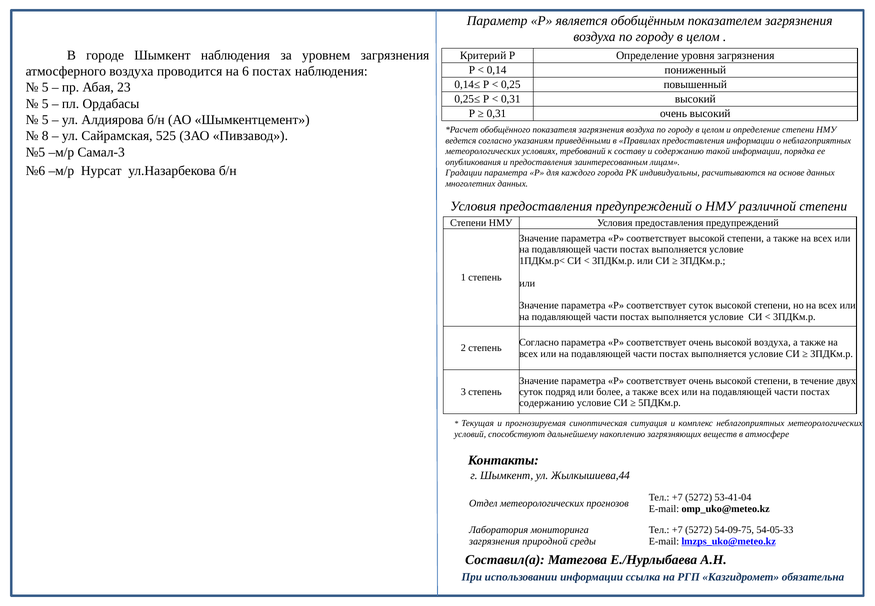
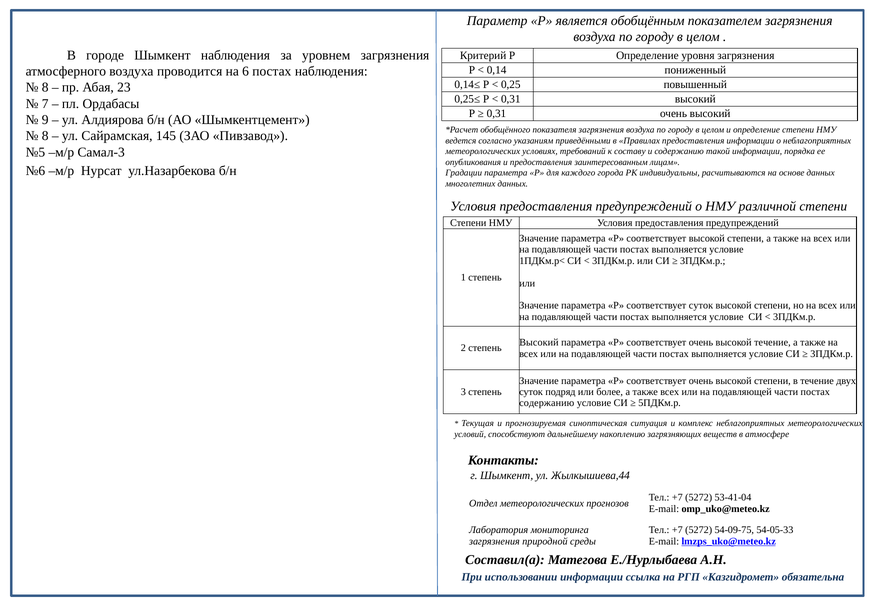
5 at (45, 87): 5 -> 8
5 at (45, 104): 5 -> 7
5 at (45, 120): 5 -> 9
525: 525 -> 145
Согласно at (539, 342): Согласно -> Высокий
высокой воздуха: воздуха -> течение
